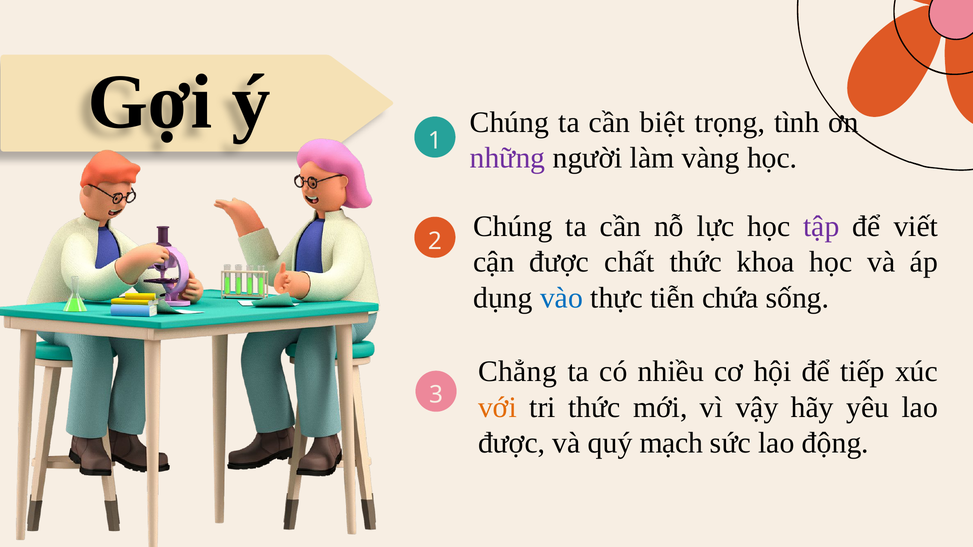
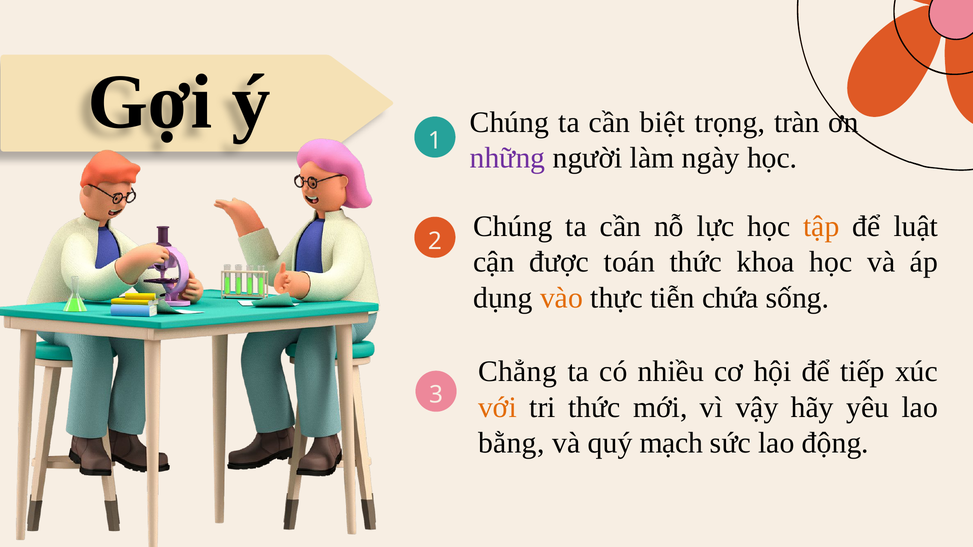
tình: tình -> tràn
vàng: vàng -> ngày
tập colour: purple -> orange
viết: viết -> luật
chất: chất -> toán
vào colour: blue -> orange
được at (512, 443): được -> bằng
